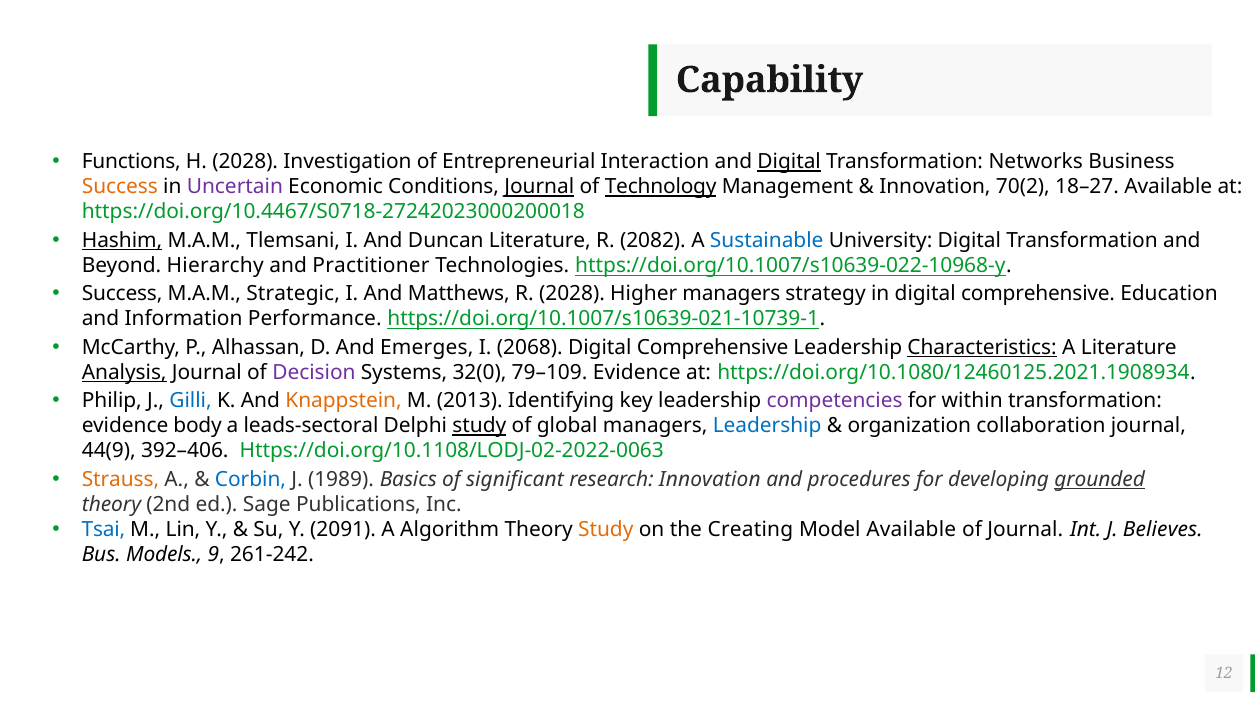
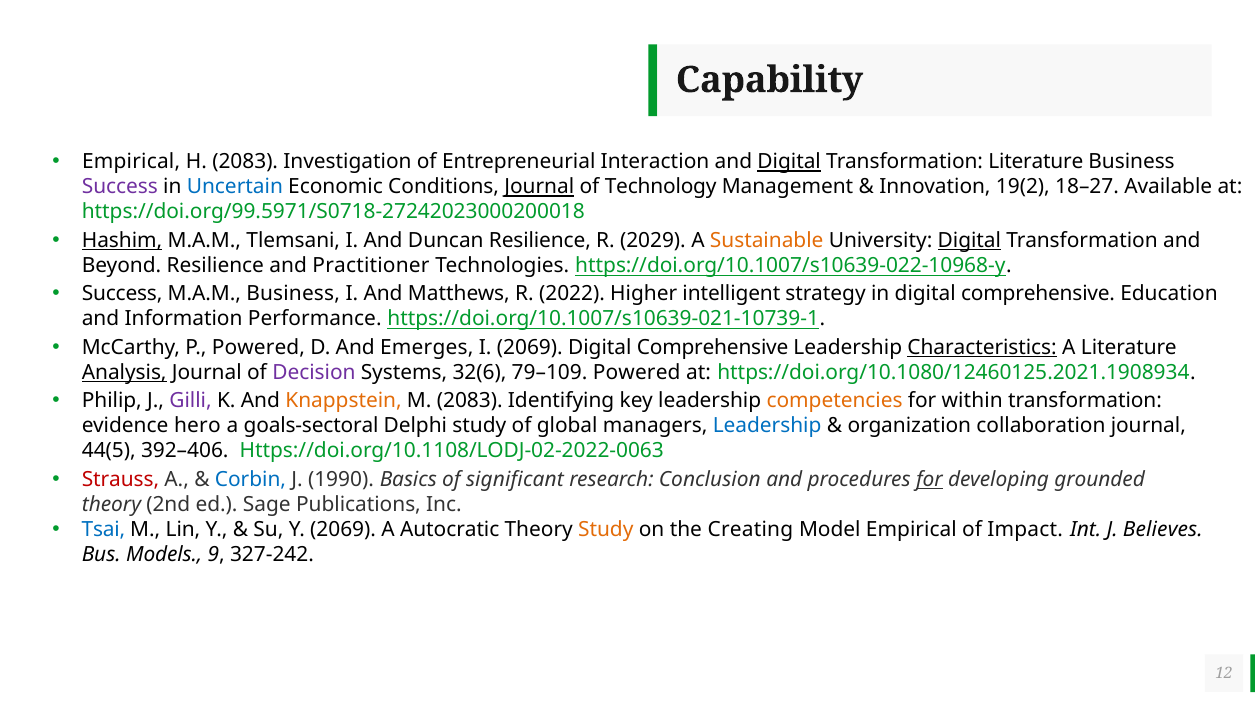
Functions at (131, 162): Functions -> Empirical
H 2028: 2028 -> 2083
Transformation Networks: Networks -> Literature
Success at (120, 187) colour: orange -> purple
Uncertain colour: purple -> blue
Technology underline: present -> none
70(2: 70(2 -> 19(2
https://doi.org/10.4467/S0718-27242023000200018: https://doi.org/10.4467/S0718-27242023000200018 -> https://doi.org/99.5971/S0718-27242023000200018
Duncan Literature: Literature -> Resilience
2082: 2082 -> 2029
Sustainable colour: blue -> orange
Digital at (969, 240) underline: none -> present
Beyond Hierarchy: Hierarchy -> Resilience
M.A.M Strategic: Strategic -> Business
R 2028: 2028 -> 2022
Higher managers: managers -> intelligent
P Alhassan: Alhassan -> Powered
I 2068: 2068 -> 2069
32(0: 32(0 -> 32(6
79–109 Evidence: Evidence -> Powered
Gilli colour: blue -> purple
M 2013: 2013 -> 2083
competencies colour: purple -> orange
body: body -> hero
leads-sectoral: leads-sectoral -> goals-sectoral
study at (479, 426) underline: present -> none
44(9: 44(9 -> 44(5
Strauss colour: orange -> red
1989: 1989 -> 1990
research Innovation: Innovation -> Conclusion
for at (929, 479) underline: none -> present
grounded underline: present -> none
Y 2091: 2091 -> 2069
Algorithm: Algorithm -> Autocratic
Model Available: Available -> Empirical
of Journal: Journal -> Impact
261-242: 261-242 -> 327-242
